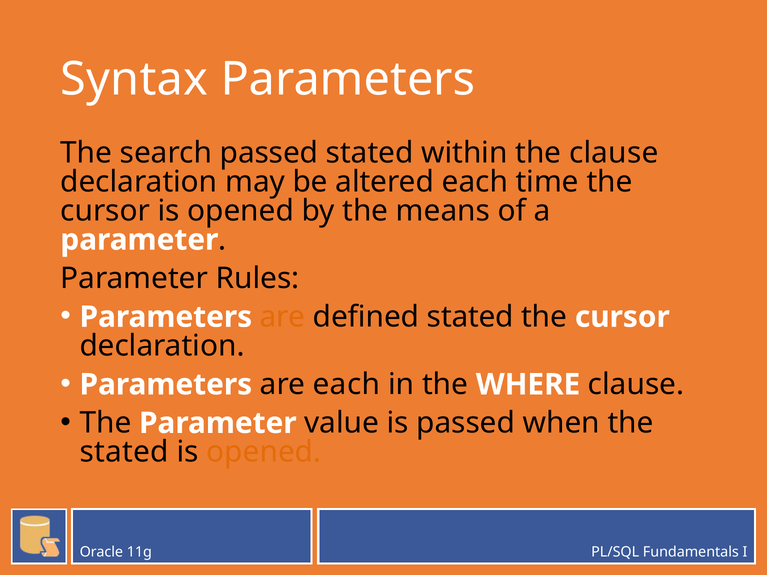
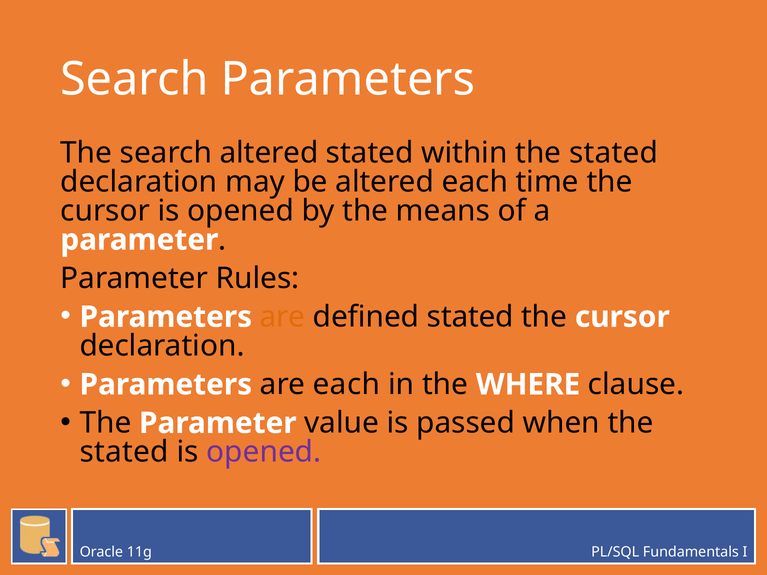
Syntax at (134, 79): Syntax -> Search
search passed: passed -> altered
within the clause: clause -> stated
opened at (264, 452) colour: orange -> purple
